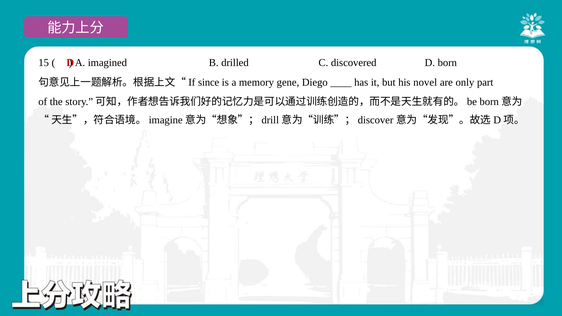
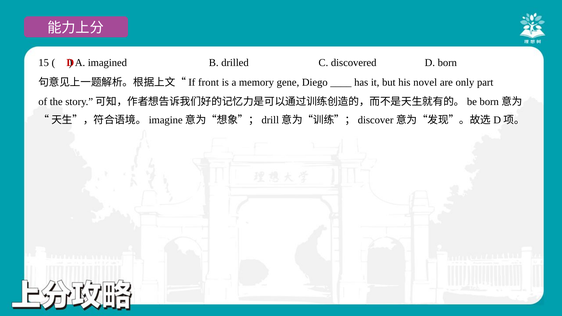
since: since -> front
